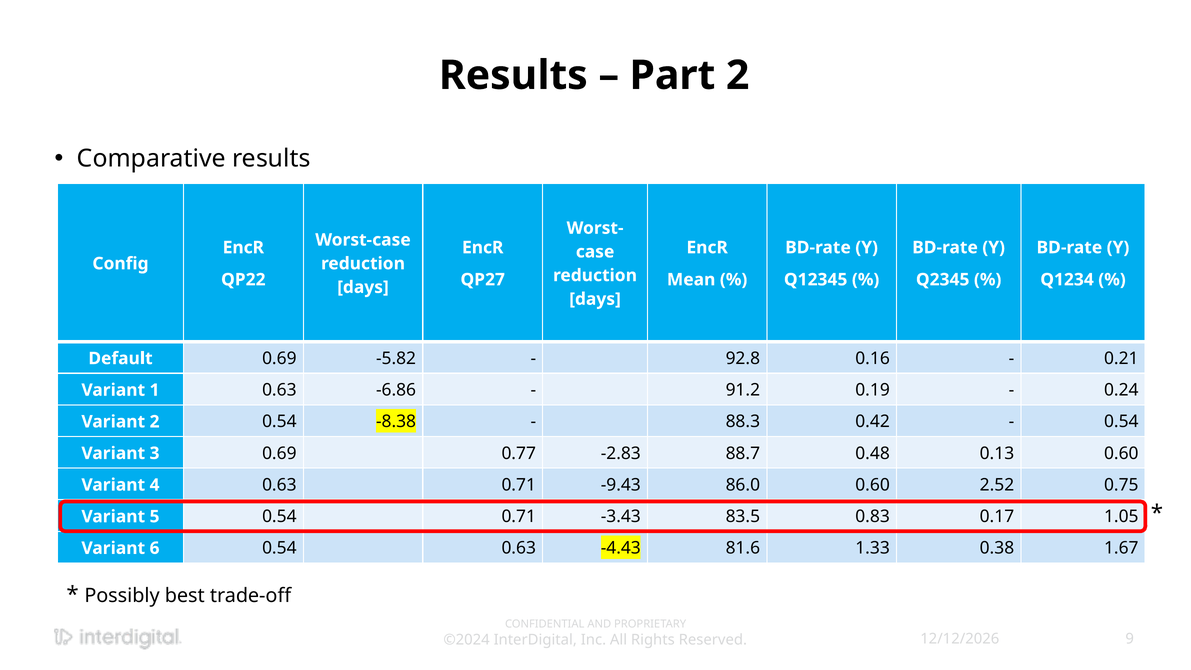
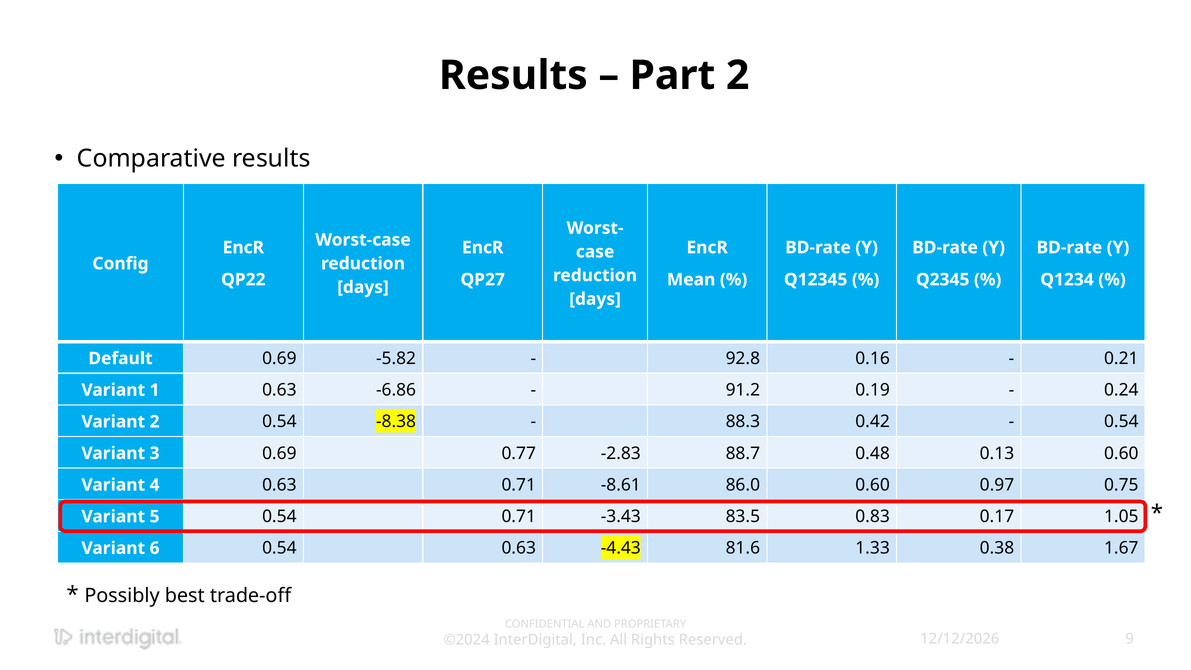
-9.43: -9.43 -> -8.61
2.52: 2.52 -> 0.97
